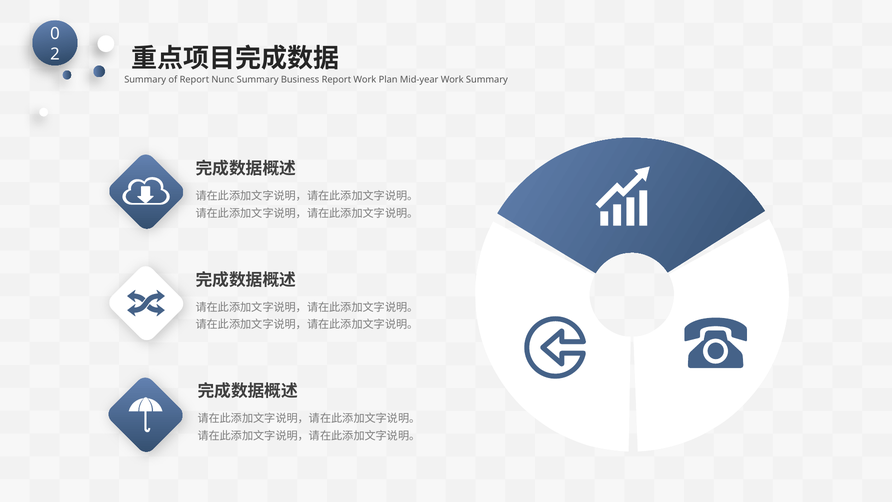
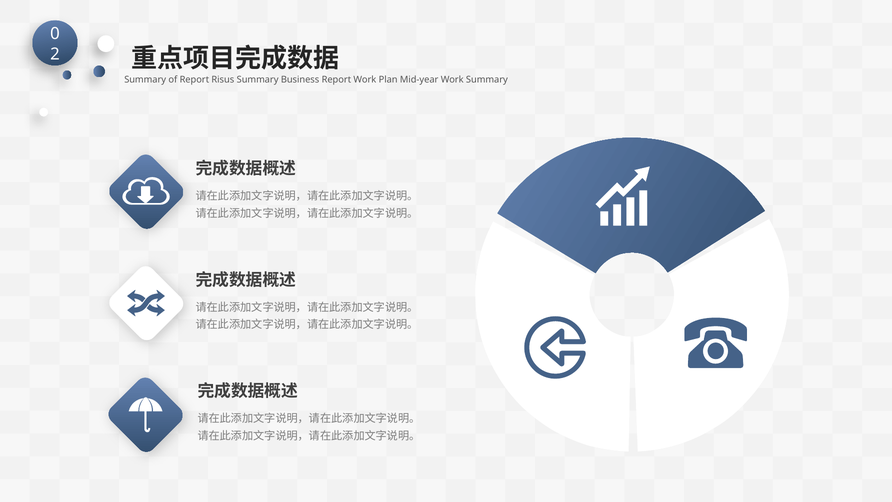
Nunc: Nunc -> Risus
